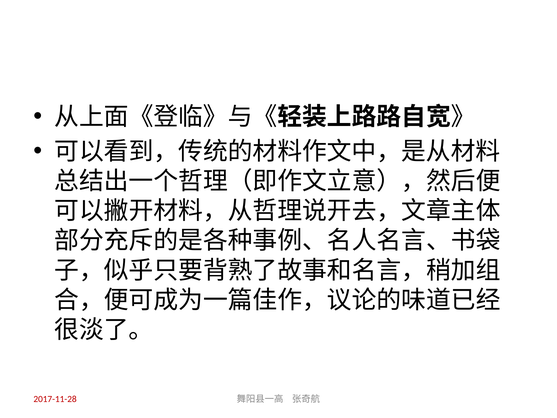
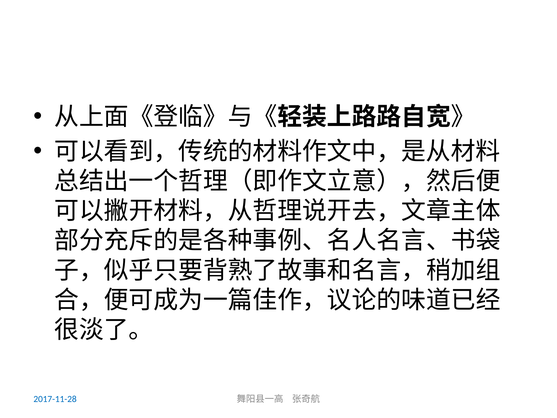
2017-11-28 colour: red -> blue
